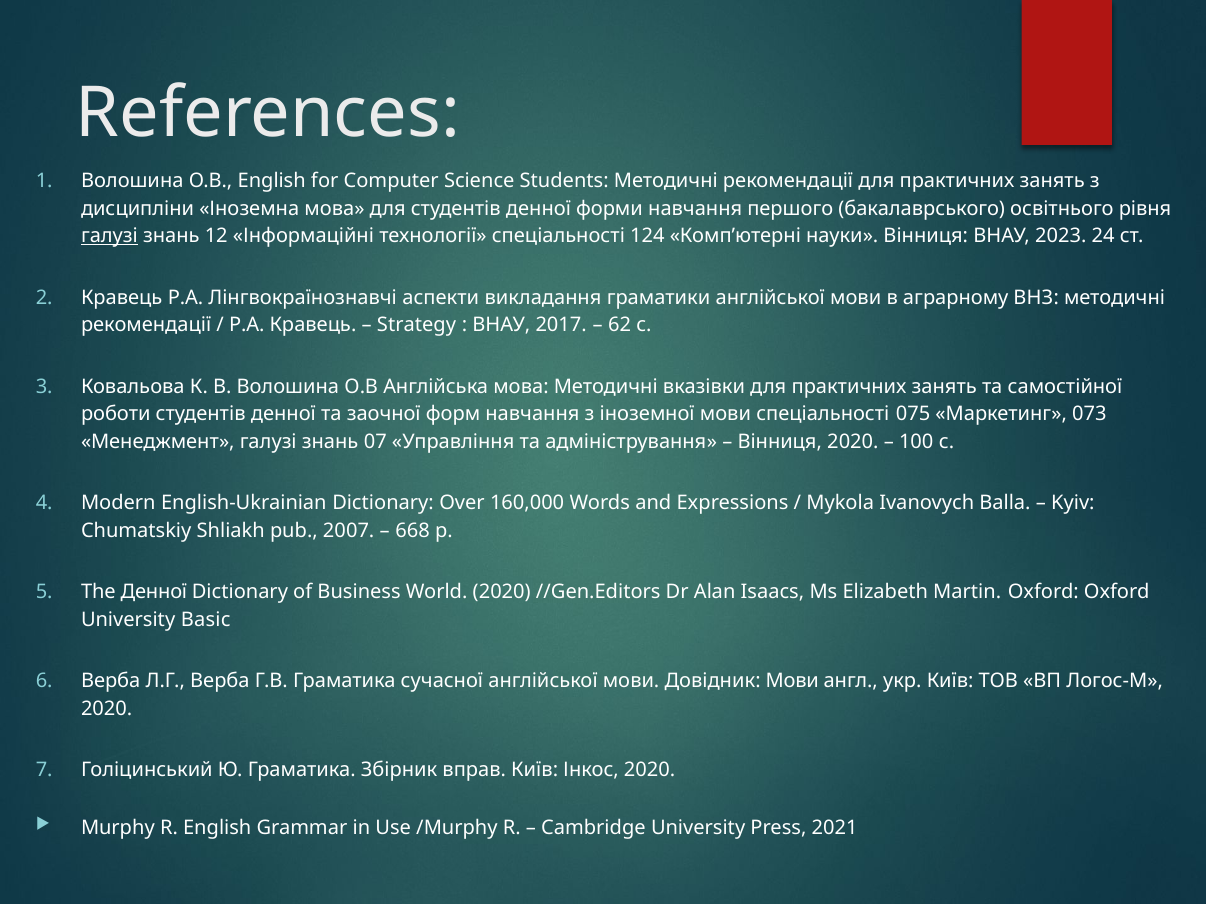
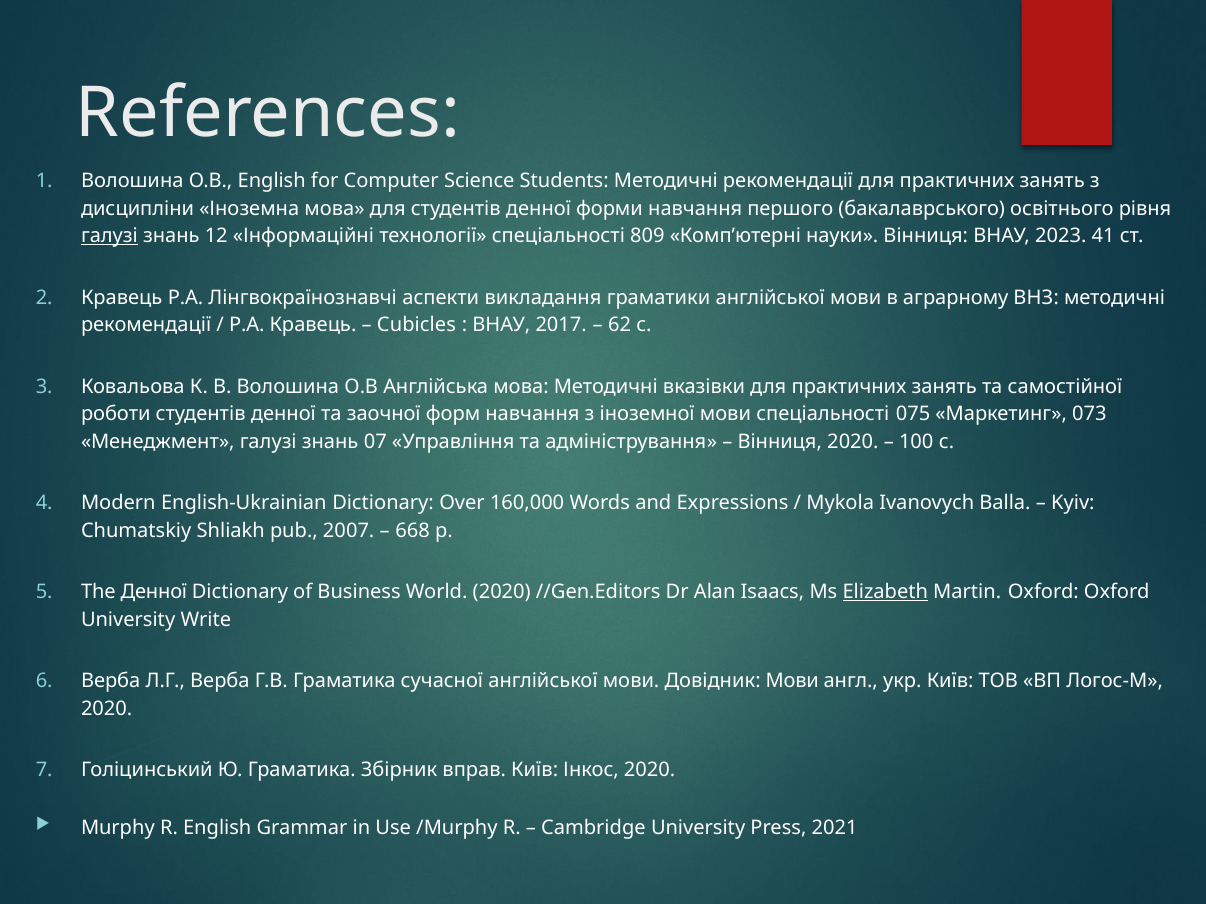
124: 124 -> 809
24: 24 -> 41
Strategy: Strategy -> Cubicles
Elizabeth underline: none -> present
Basic: Basic -> Write
